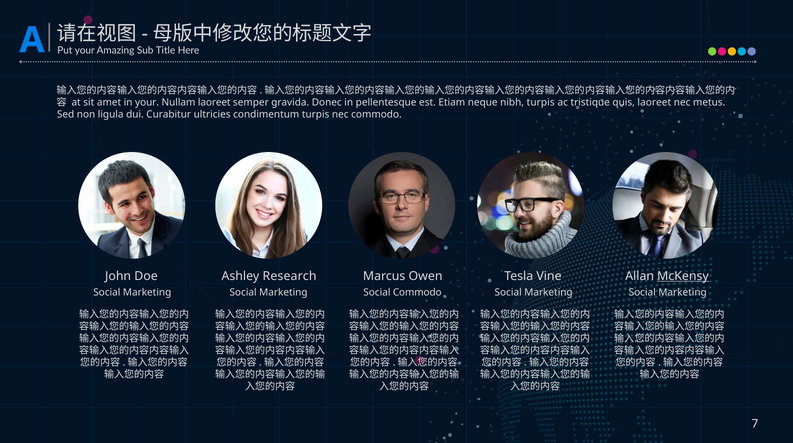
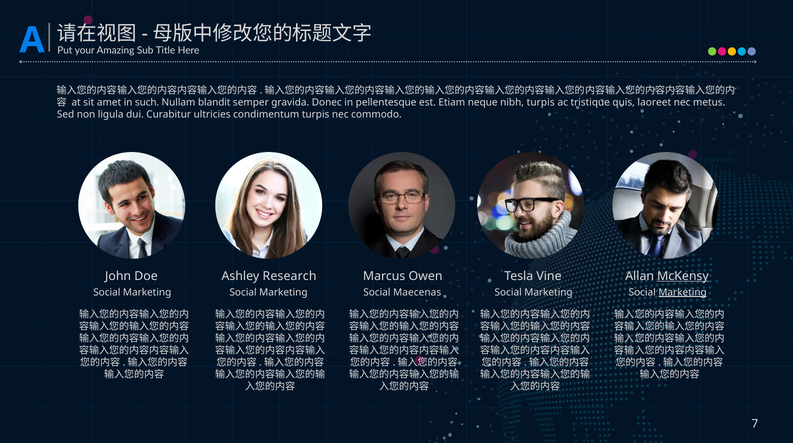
in your: your -> such
Nullam laoreet: laoreet -> blandit
Social Commodo: Commodo -> Maecenas
Marketing at (683, 292) underline: none -> present
